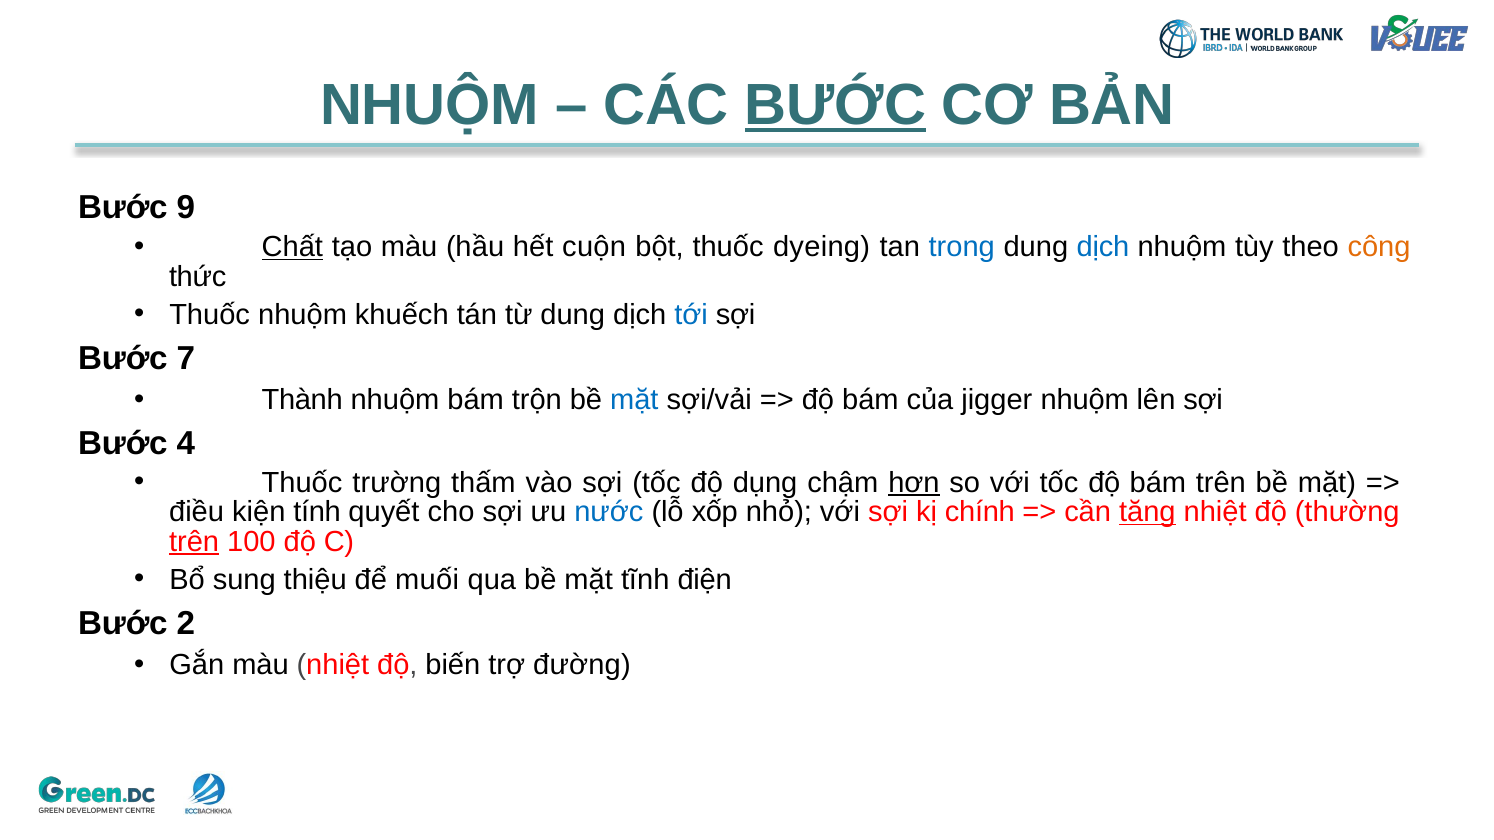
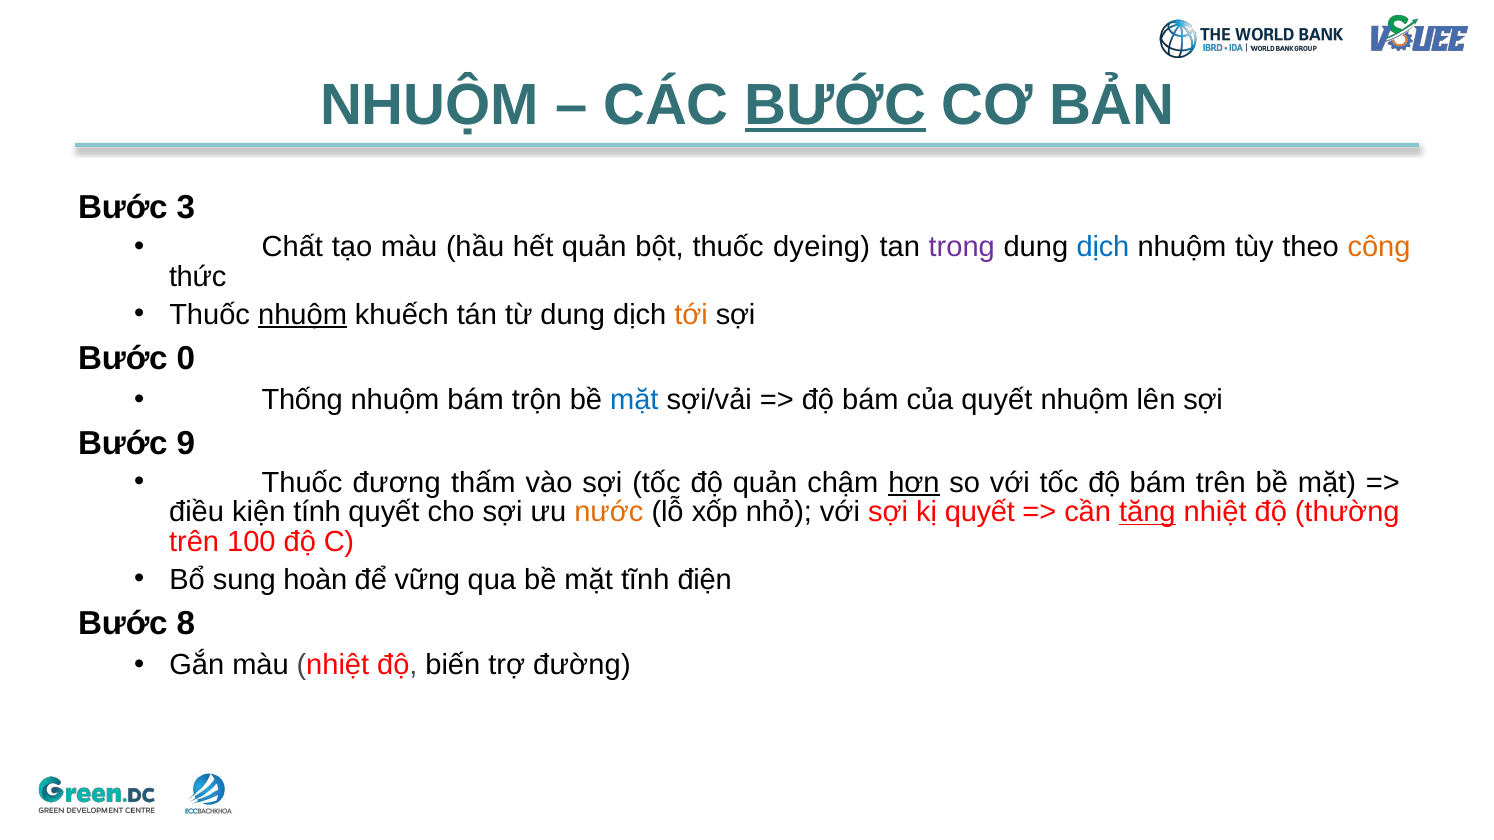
9: 9 -> 3
Chất underline: present -> none
hết cuộn: cuộn -> quản
trong colour: blue -> purple
nhuộm at (303, 315) underline: none -> present
tới colour: blue -> orange
7: 7 -> 0
Thành: Thành -> Thống
của jigger: jigger -> quyết
4: 4 -> 9
trường: trường -> đương
độ dụng: dụng -> quản
nước colour: blue -> orange
kị chính: chính -> quyết
trên at (194, 542) underline: present -> none
thiệu: thiệu -> hoàn
muối: muối -> vững
2: 2 -> 8
